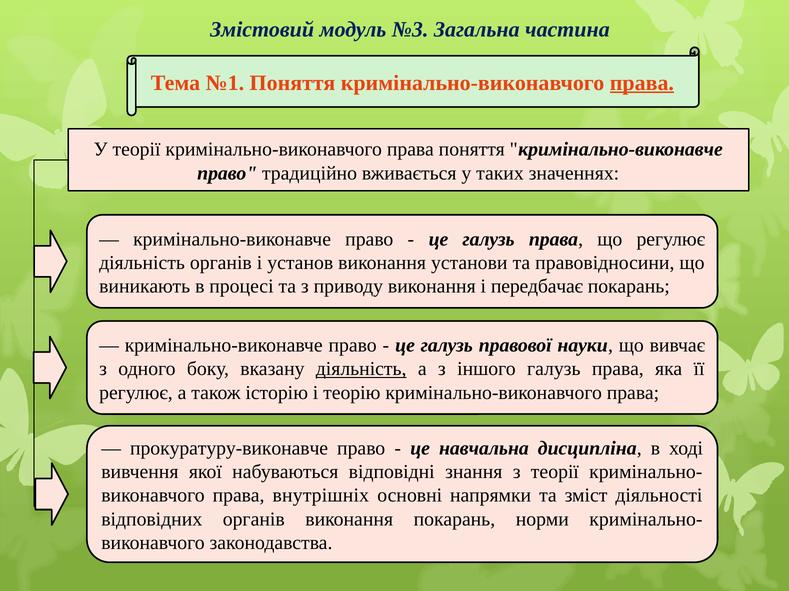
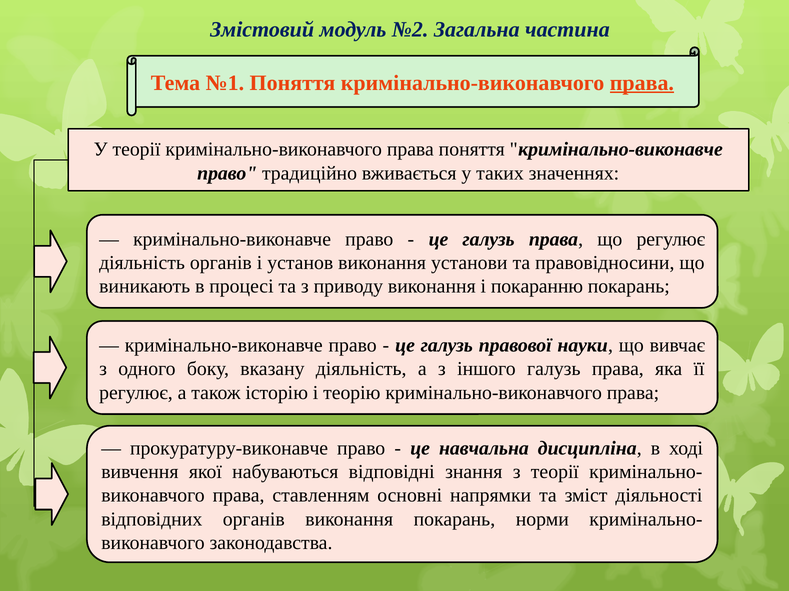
№3: №3 -> №2
передбачає: передбачає -> покаранню
діяльність at (361, 369) underline: present -> none
внутрішніх: внутрішніх -> ставленням
